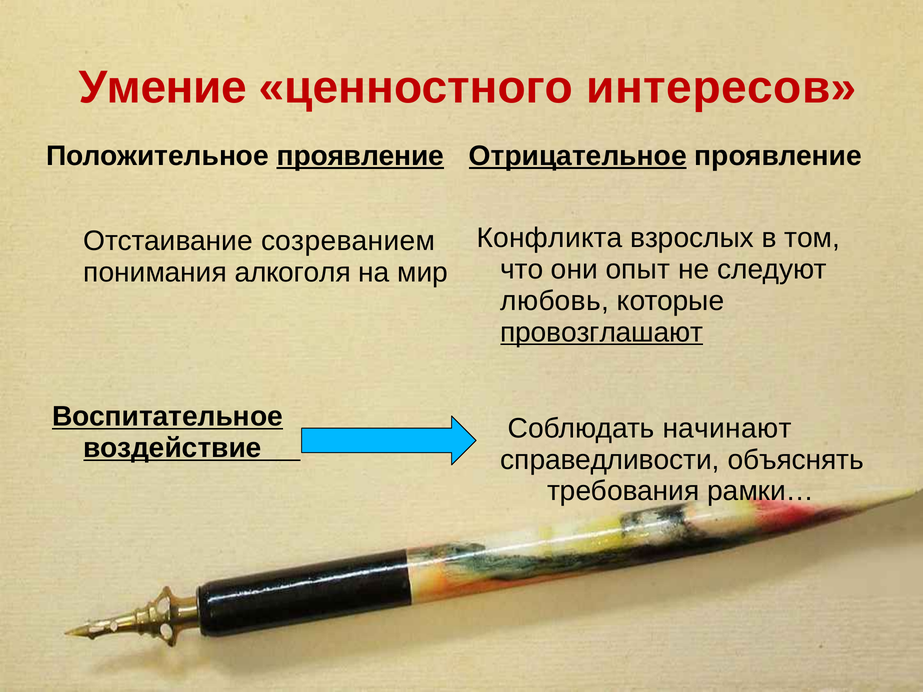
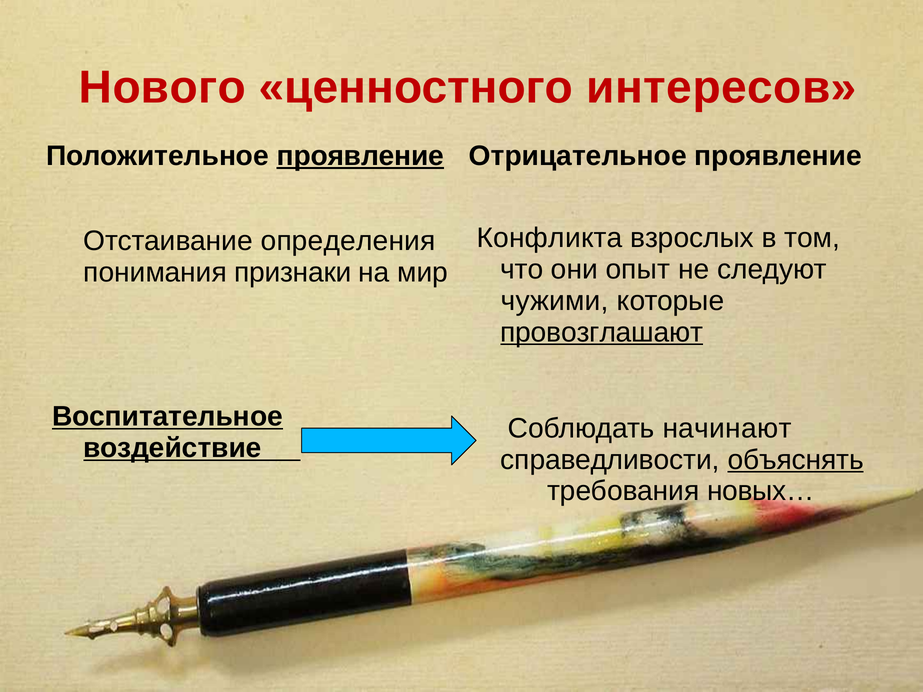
Умение: Умение -> Нового
Отрицательное underline: present -> none
созреванием: созреванием -> определения
алкоголя: алкоголя -> признаки
любовь: любовь -> чужими
объяснять underline: none -> present
рамки…: рамки… -> новых…
